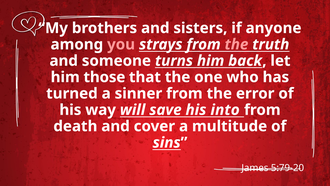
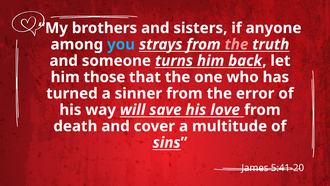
you colour: pink -> light blue
into: into -> love
5:79-20: 5:79-20 -> 5:41-20
